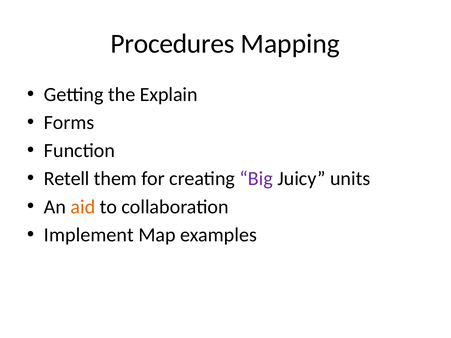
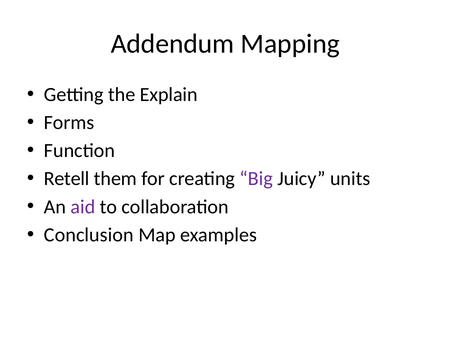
Procedures: Procedures -> Addendum
aid colour: orange -> purple
Implement: Implement -> Conclusion
